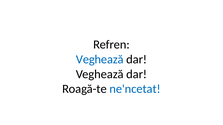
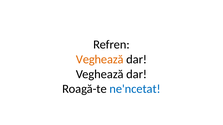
Veghează at (100, 60) colour: blue -> orange
